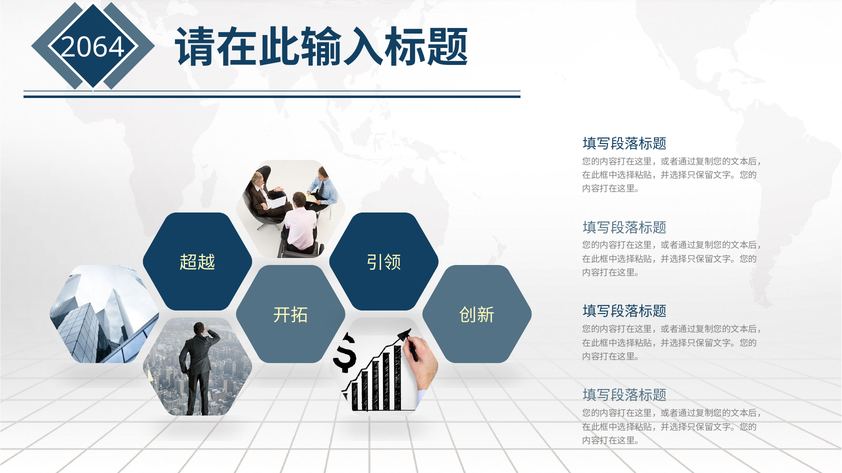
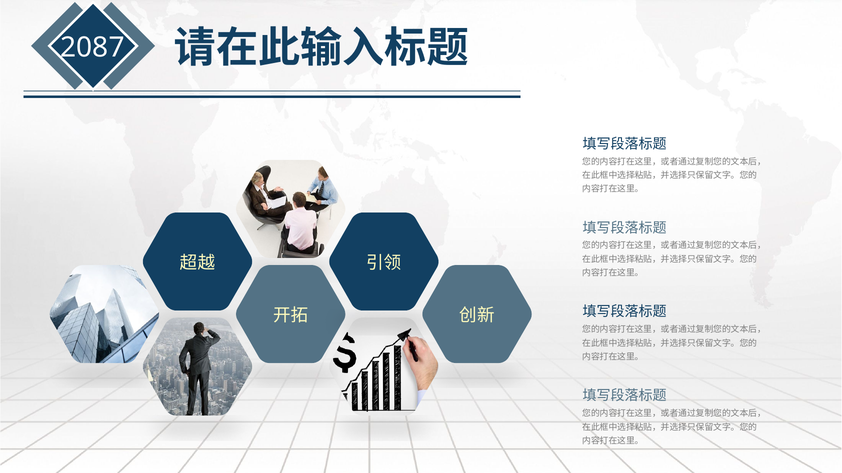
2064: 2064 -> 2087
